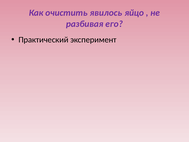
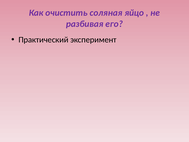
явилось: явилось -> соляная
